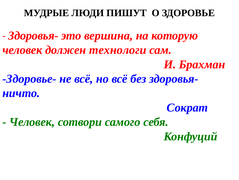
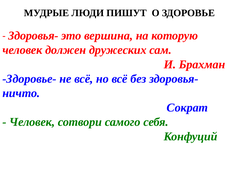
технологи: технологи -> дружеских
